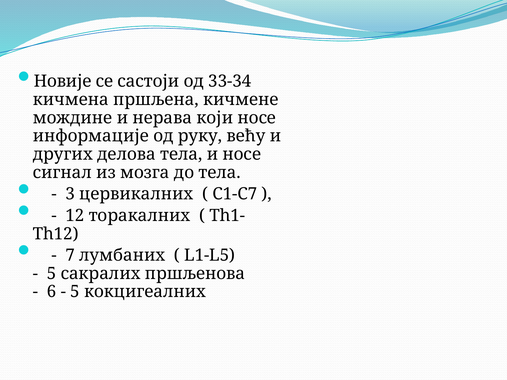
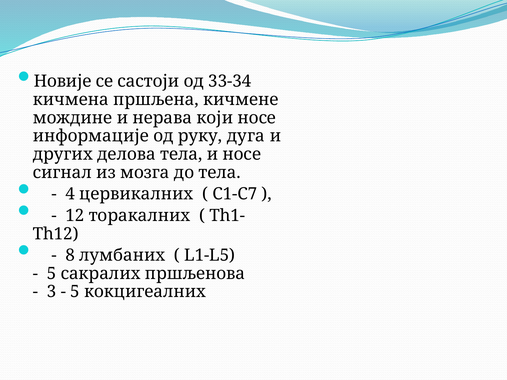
већу: већу -> дуга
3: 3 -> 4
7: 7 -> 8
6: 6 -> 3
